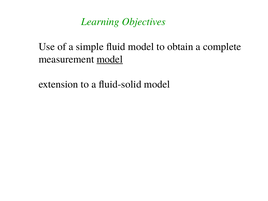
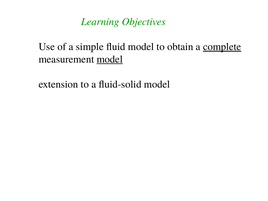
complete underline: none -> present
